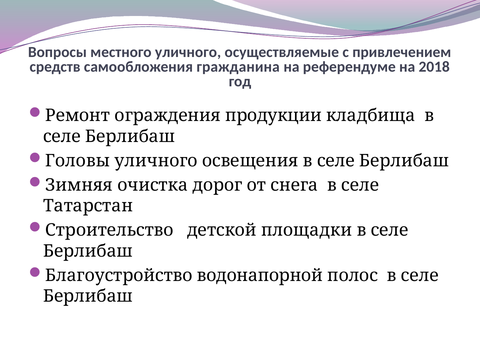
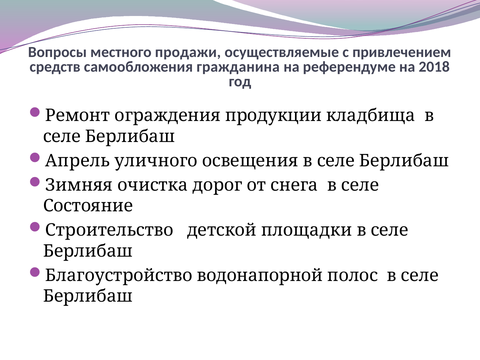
местного уличного: уличного -> продажи
Головы: Головы -> Апрель
Татарстан: Татарстан -> Состояние
